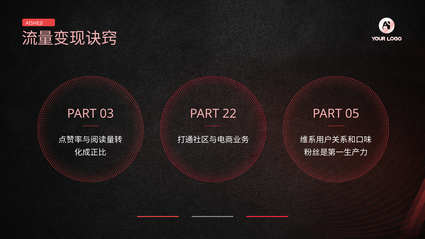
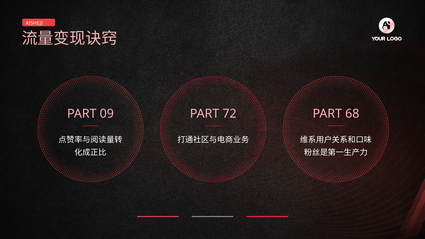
03: 03 -> 09
22: 22 -> 72
05: 05 -> 68
